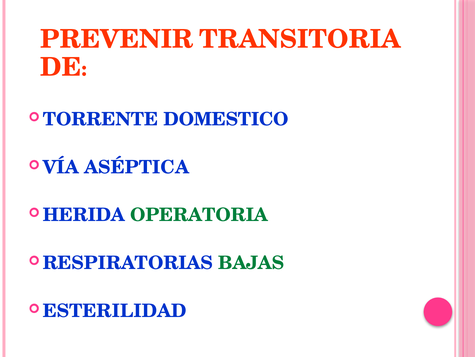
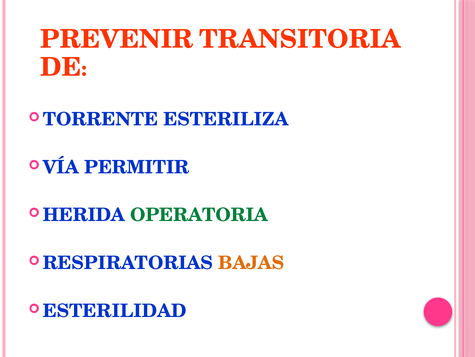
DOMESTICO: DOMESTICO -> ESTERILIZA
ASÉPTICA: ASÉPTICA -> PERMITIR
BAJAS colour: green -> orange
